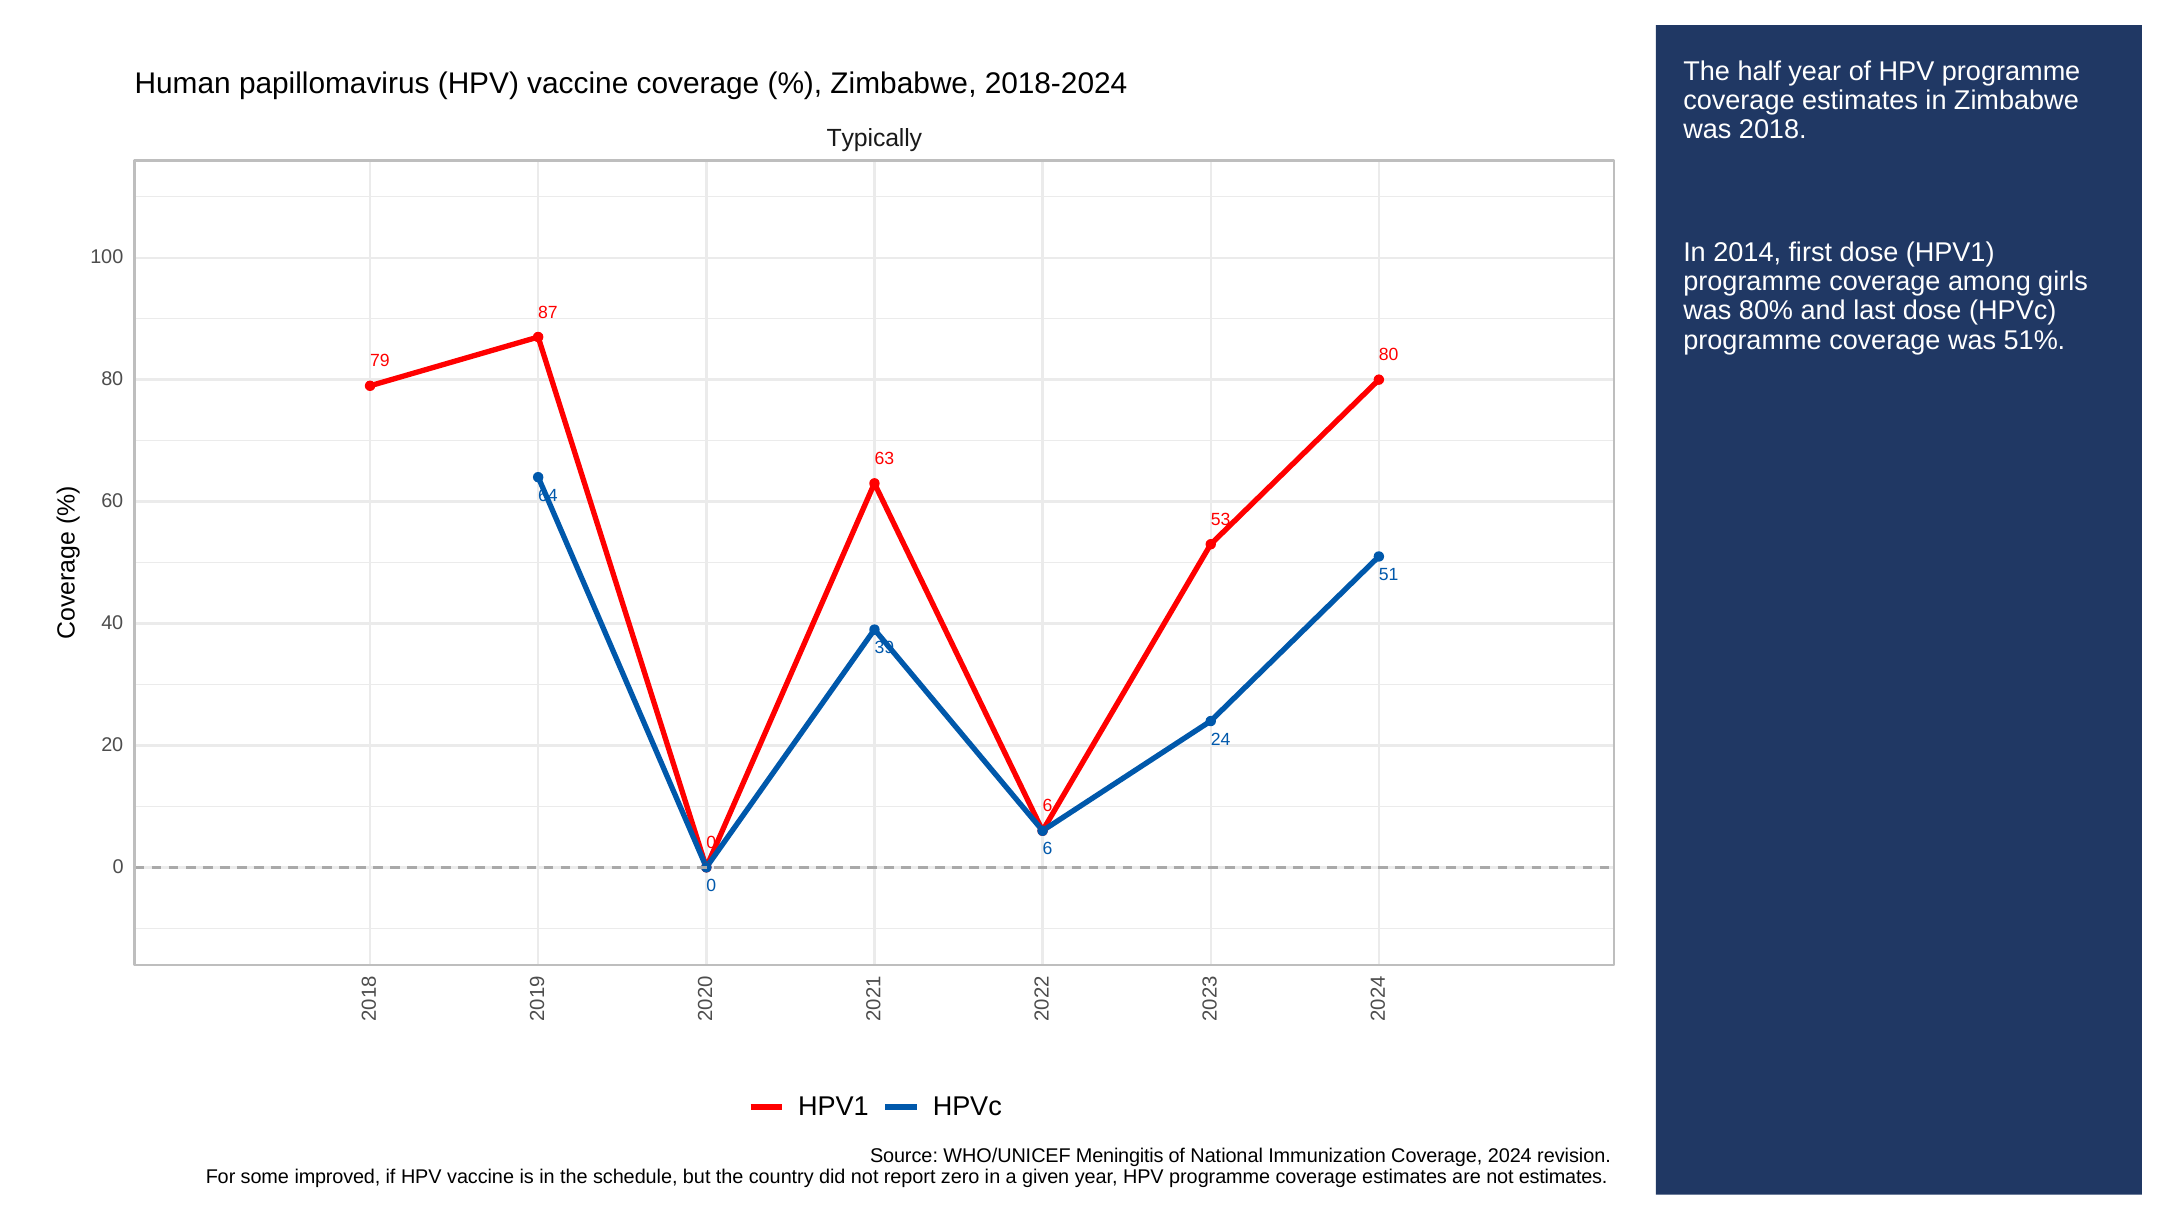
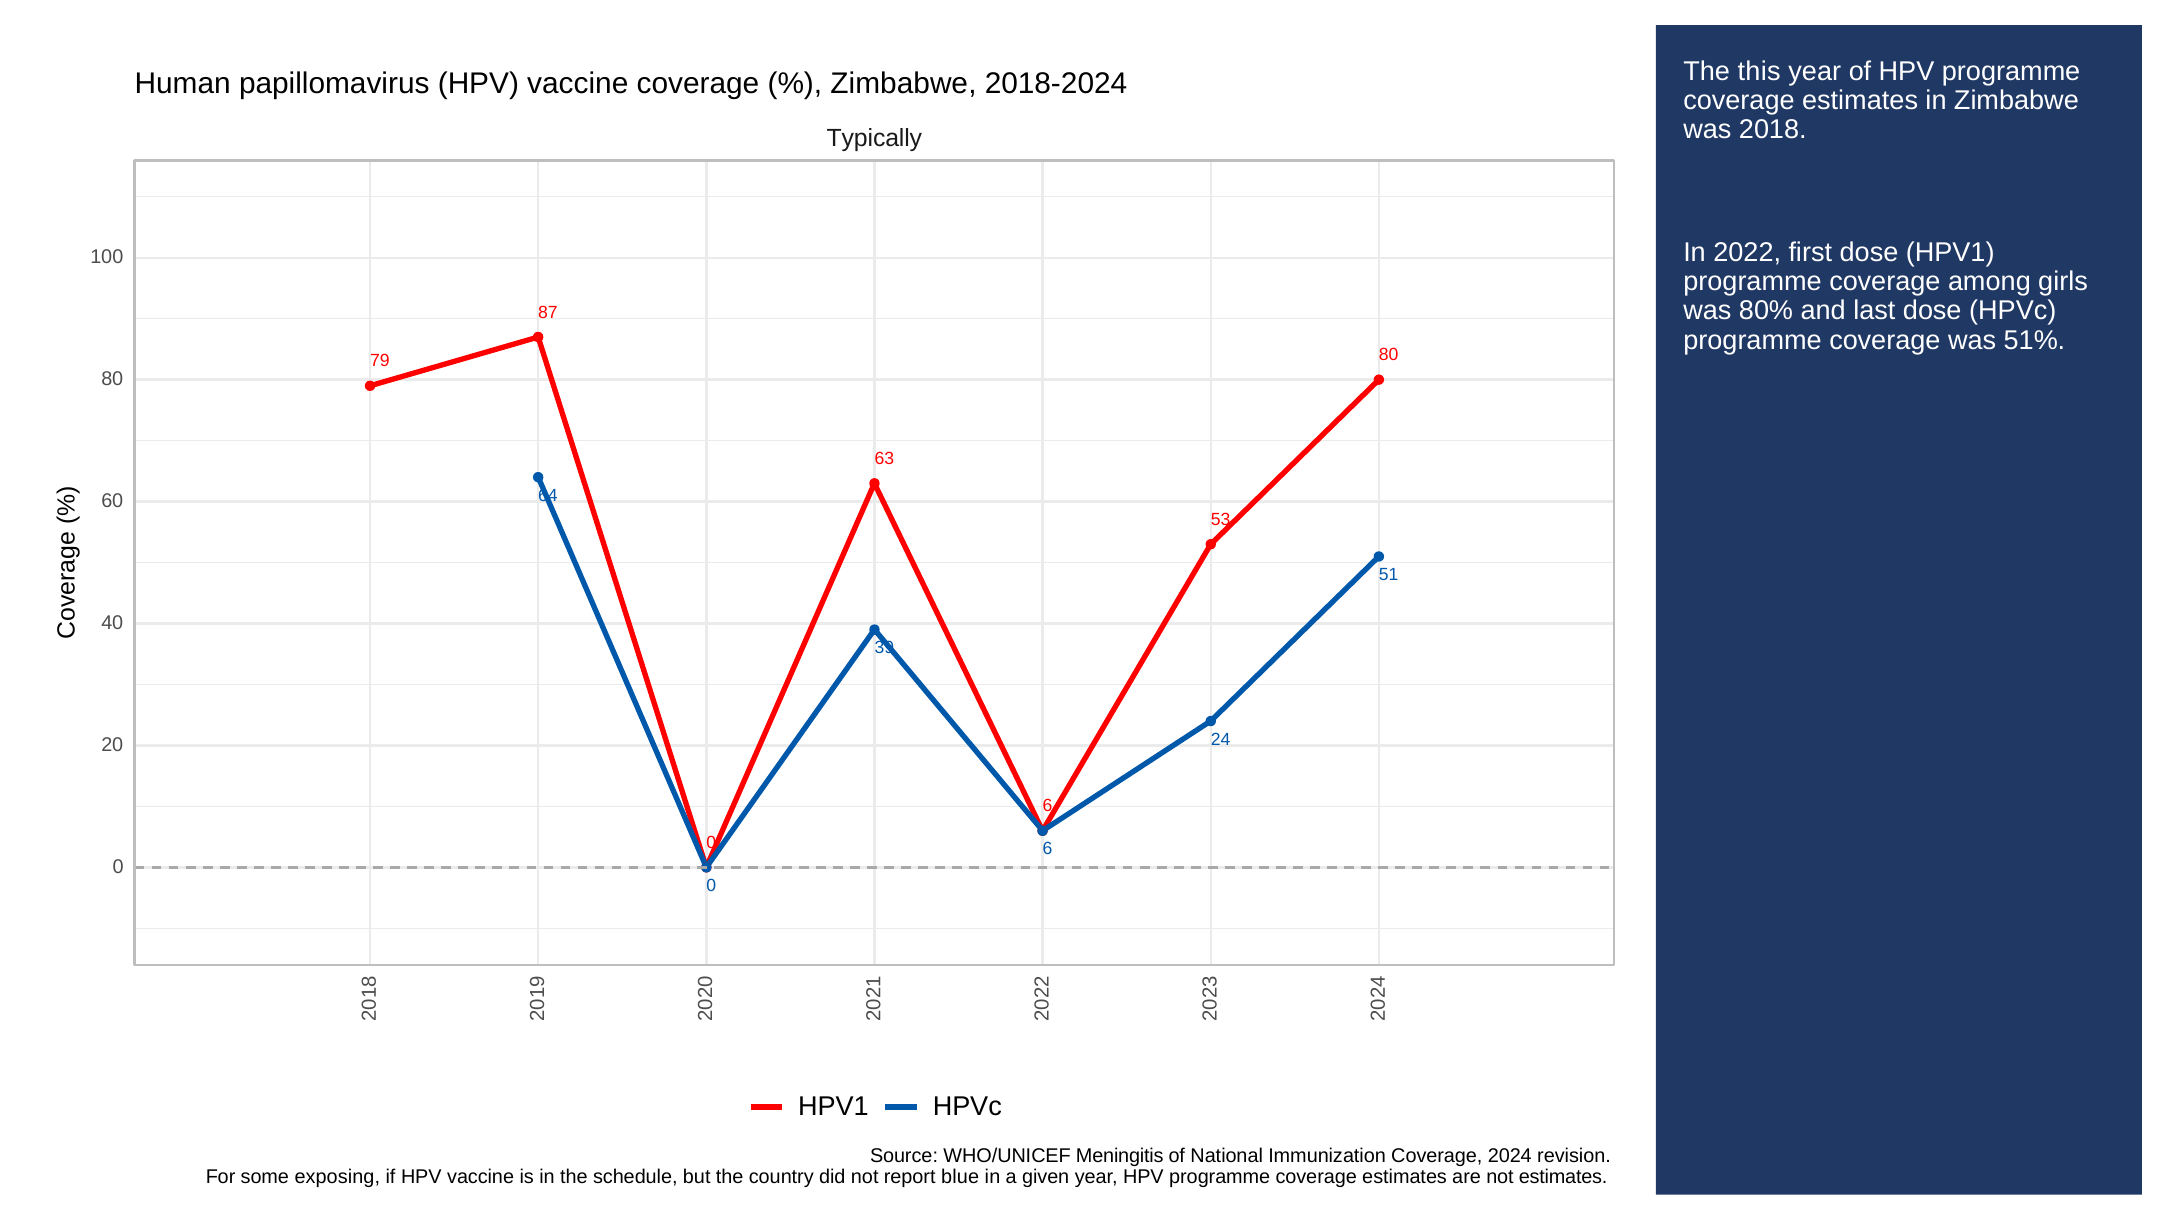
half: half -> this
2014: 2014 -> 2022
improved: improved -> exposing
zero: zero -> blue
